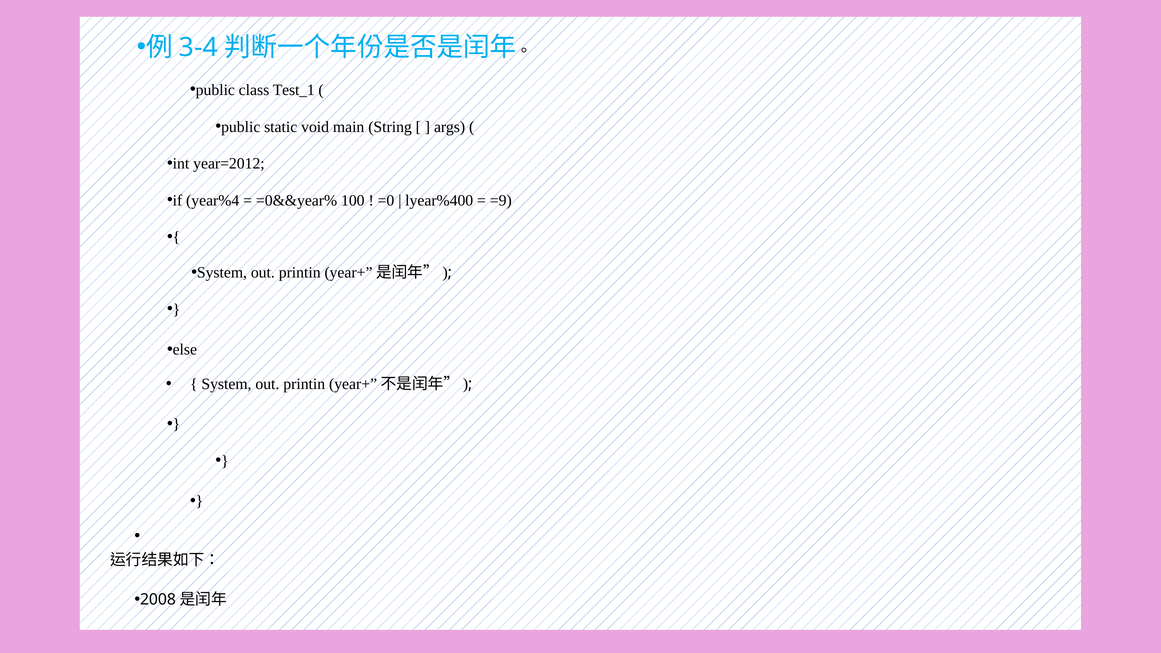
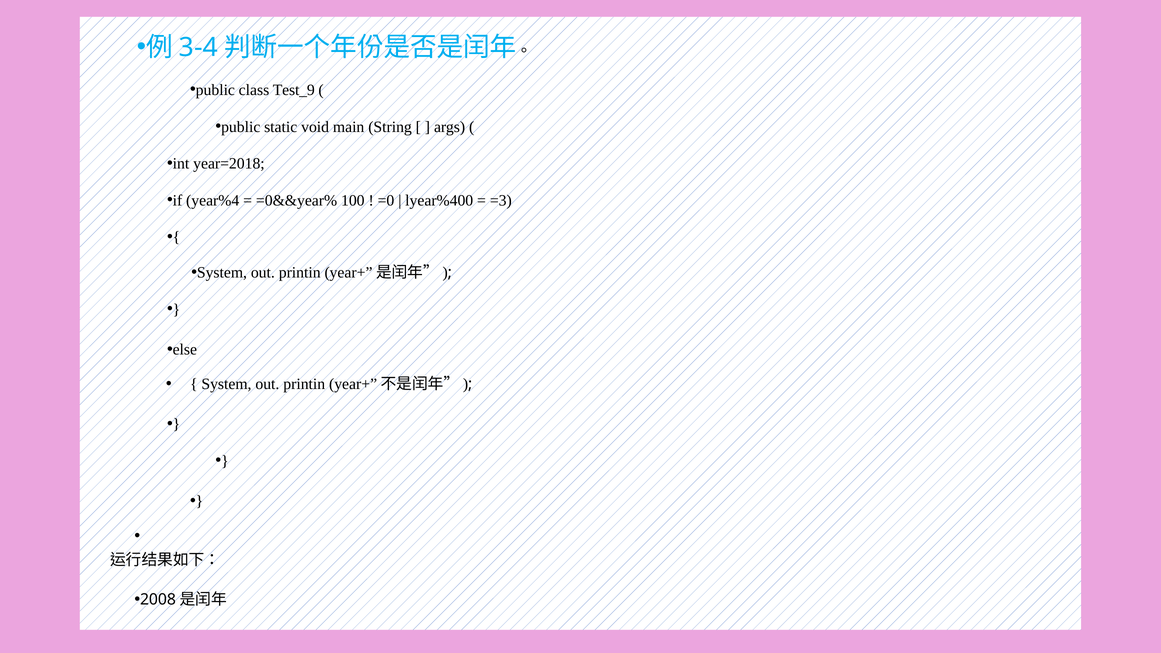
Test_1: Test_1 -> Test_9
year=2012: year=2012 -> year=2018
=9: =9 -> =3
